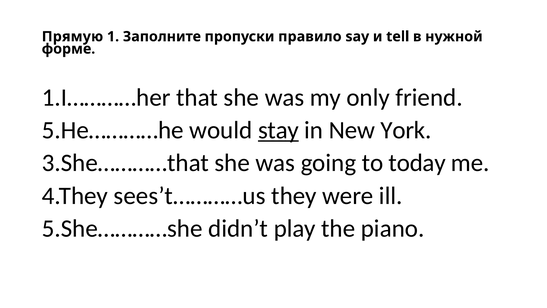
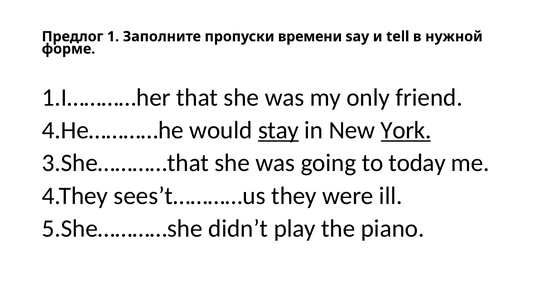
Прямую: Прямую -> Предлог
правило: правило -> времени
5.He…………he: 5.He…………he -> 4.He…………he
York underline: none -> present
